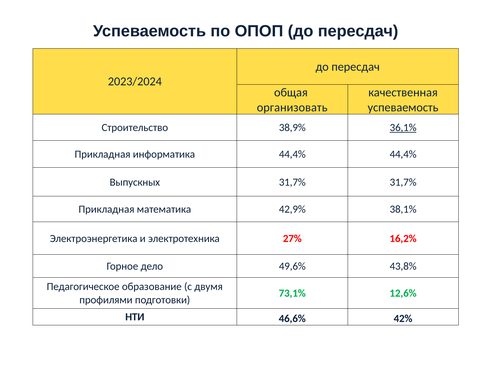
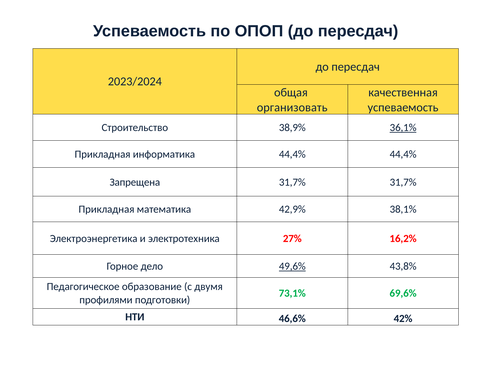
Выпускных: Выпускных -> Запрещена
49,6% underline: none -> present
12,6%: 12,6% -> 69,6%
